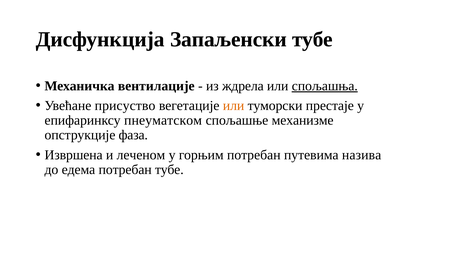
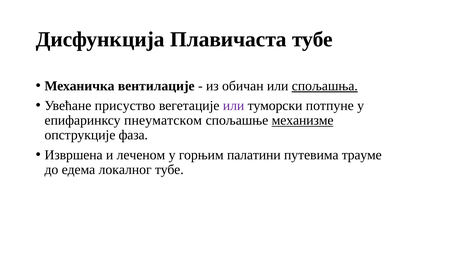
Запаљенски: Запаљенски -> Плавичаста
ждрела: ждрела -> обичан
или at (234, 105) colour: orange -> purple
престаје: престаје -> потпуне
механизме underline: none -> present
горњим потребан: потребан -> палатини
назива: назива -> трауме
едема потребан: потребан -> локалног
